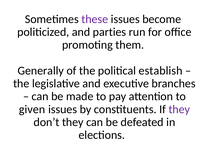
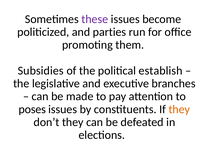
Generally: Generally -> Subsidies
given: given -> poses
they at (179, 109) colour: purple -> orange
